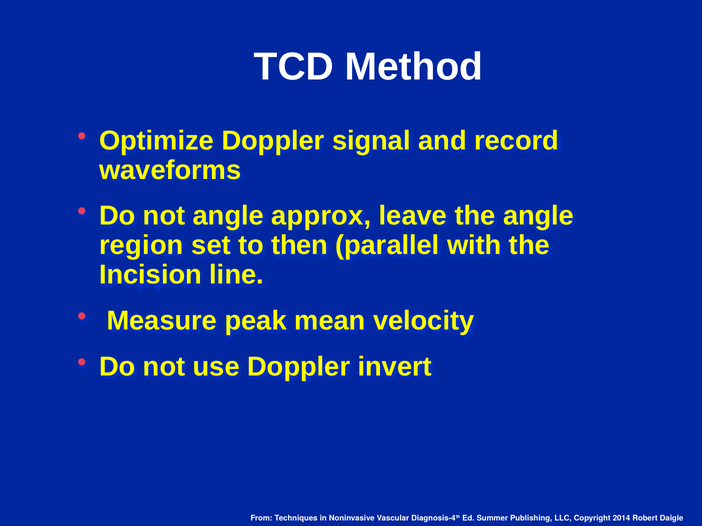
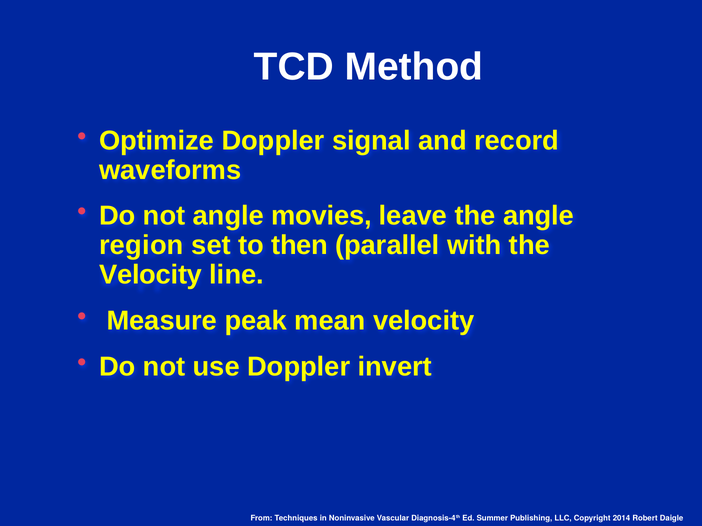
approx: approx -> movies
Incision at (151, 275): Incision -> Velocity
